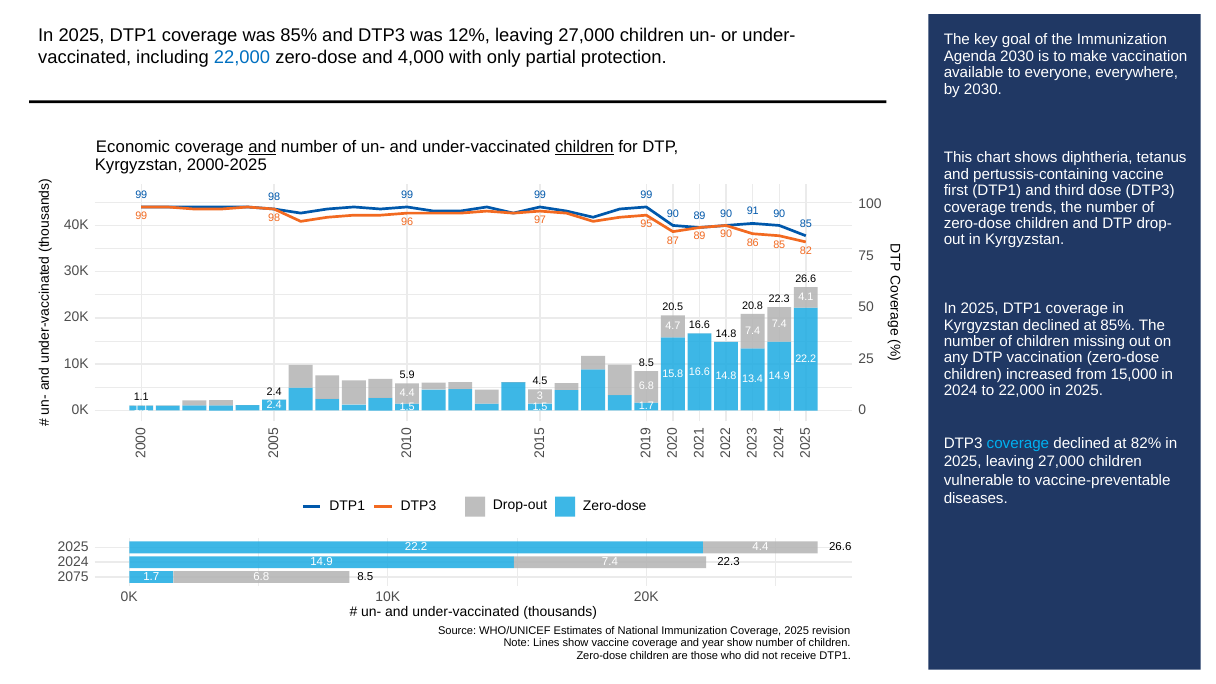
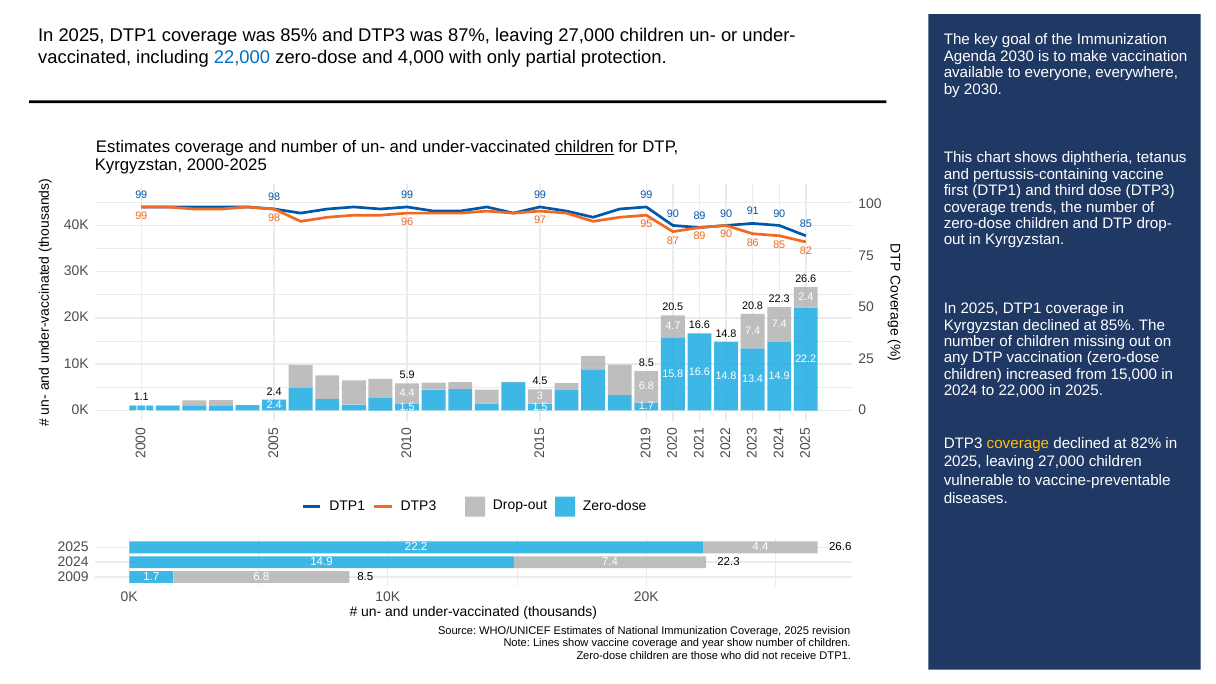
12%: 12% -> 87%
Economic at (133, 147): Economic -> Estimates
and at (262, 147) underline: present -> none
4.1 at (806, 297): 4.1 -> 2.4
coverage at (1018, 444) colour: light blue -> yellow
2075: 2075 -> 2009
